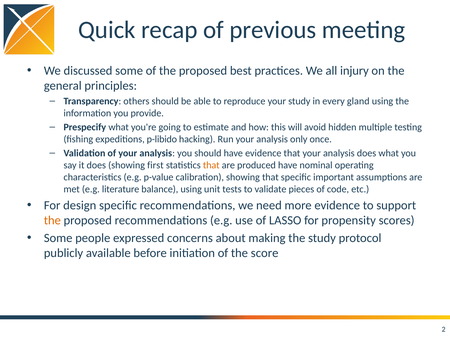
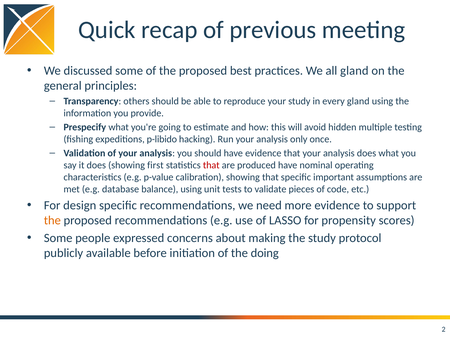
all injury: injury -> gland
that at (211, 165) colour: orange -> red
literature: literature -> database
score: score -> doing
